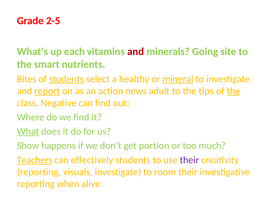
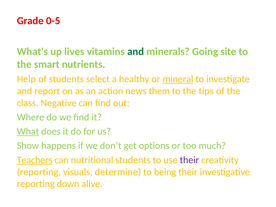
2-5: 2-5 -> 0-5
each: each -> lives
and at (136, 51) colour: red -> green
Bites: Bites -> Help
students at (66, 79) underline: present -> none
report underline: present -> none
adult: adult -> them
the at (234, 91) underline: present -> none
portion: portion -> options
effectively: effectively -> nutritional
visuals investigate: investigate -> determine
room: room -> being
when: when -> down
